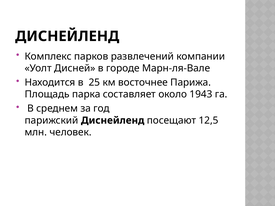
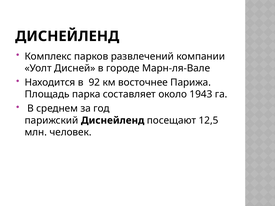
25: 25 -> 92
